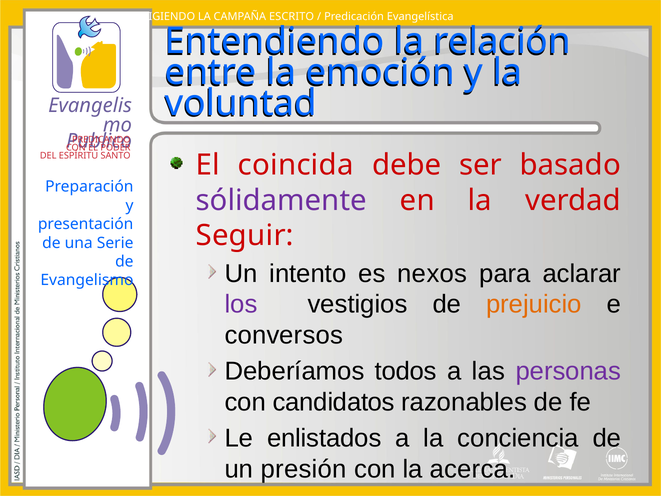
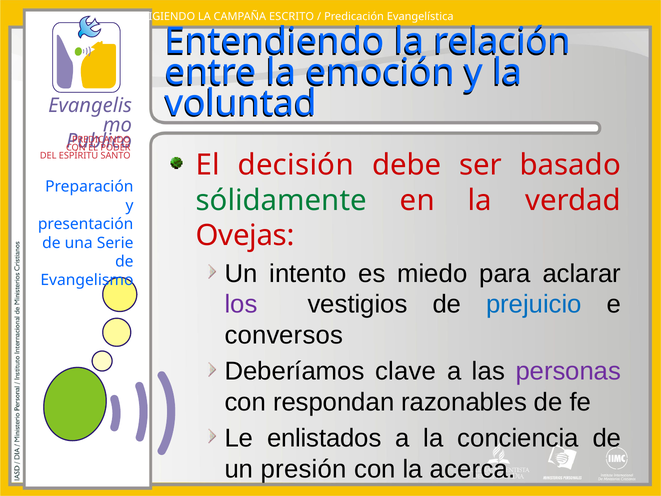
coincida: coincida -> decisión
sólidamente colour: purple -> green
Seguir: Seguir -> Ovejas
nexos: nexos -> miedo
prejuicio colour: orange -> blue
todos: todos -> clave
candidatos: candidatos -> respondan
